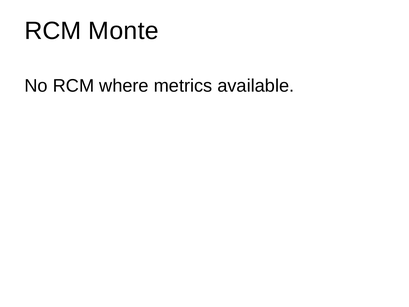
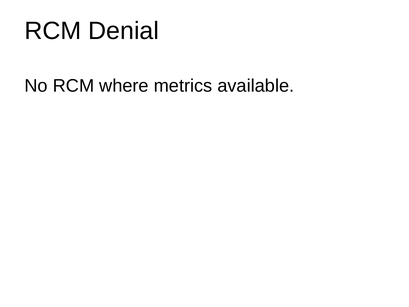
Monte: Monte -> Denial
